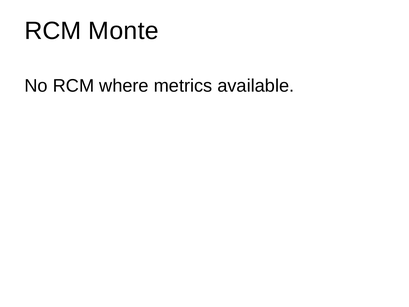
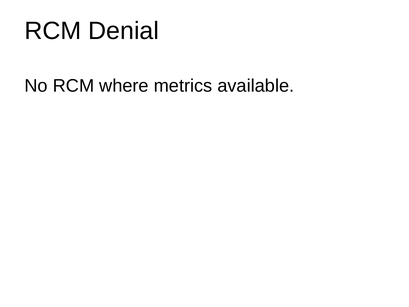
Monte: Monte -> Denial
